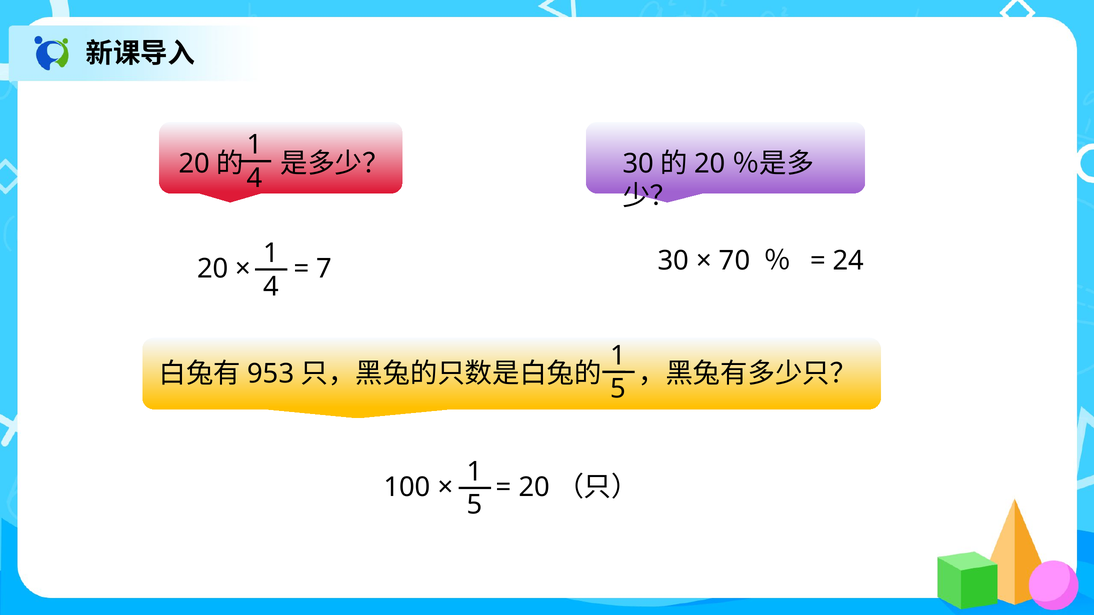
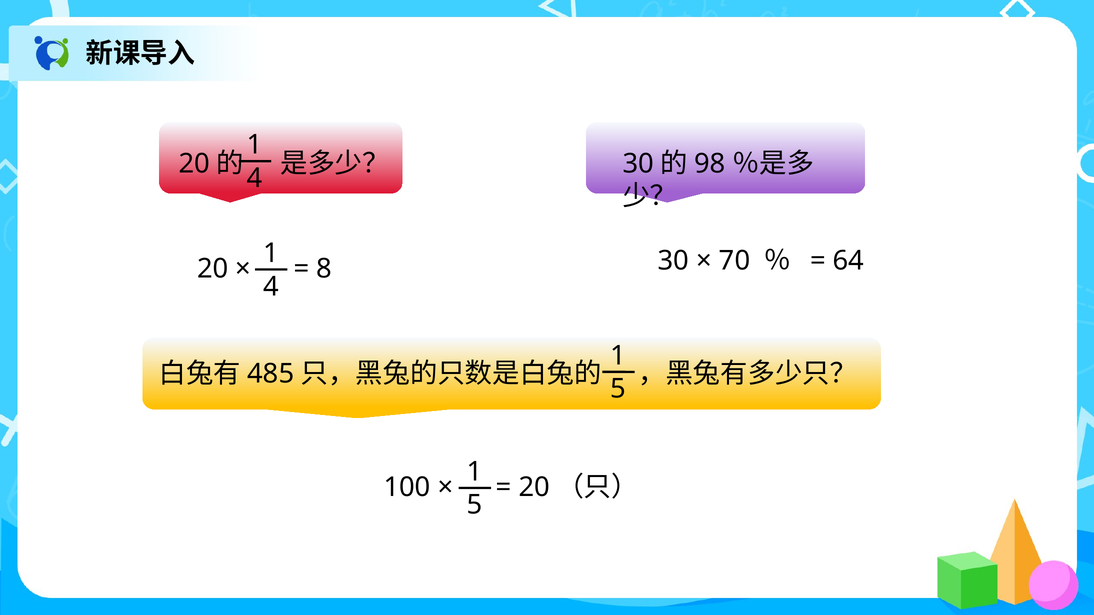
20 at (710, 164): 20 -> 98
24: 24 -> 64
7: 7 -> 8
953: 953 -> 485
